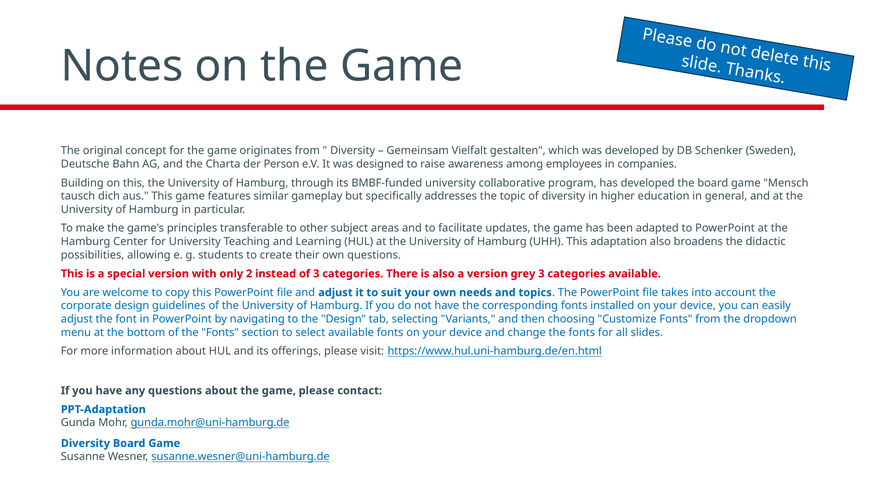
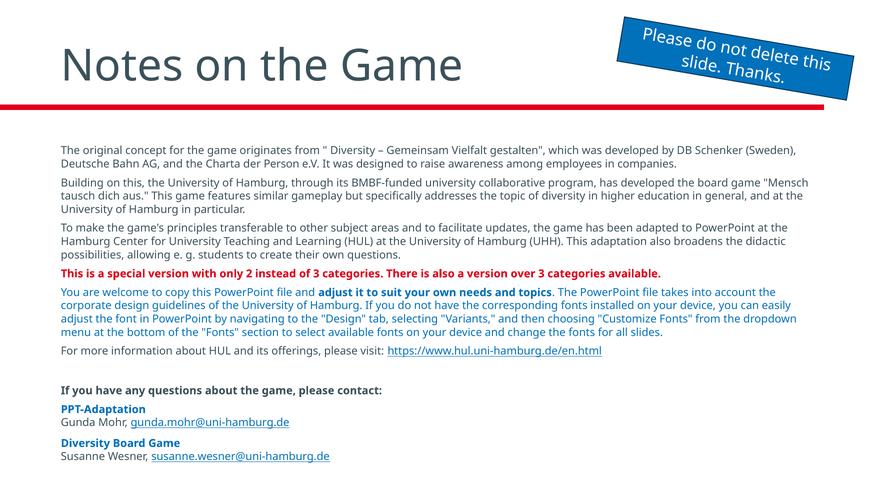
grey: grey -> over
